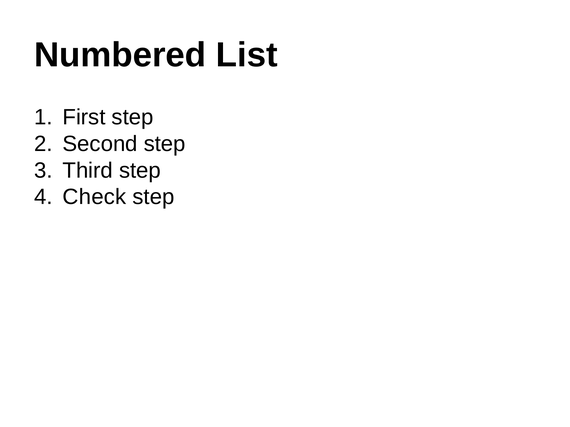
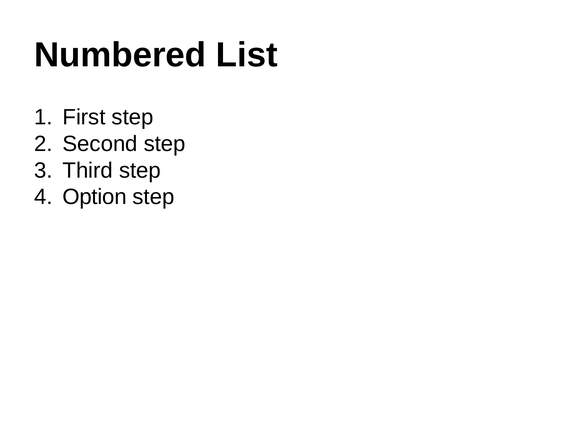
Check: Check -> Option
